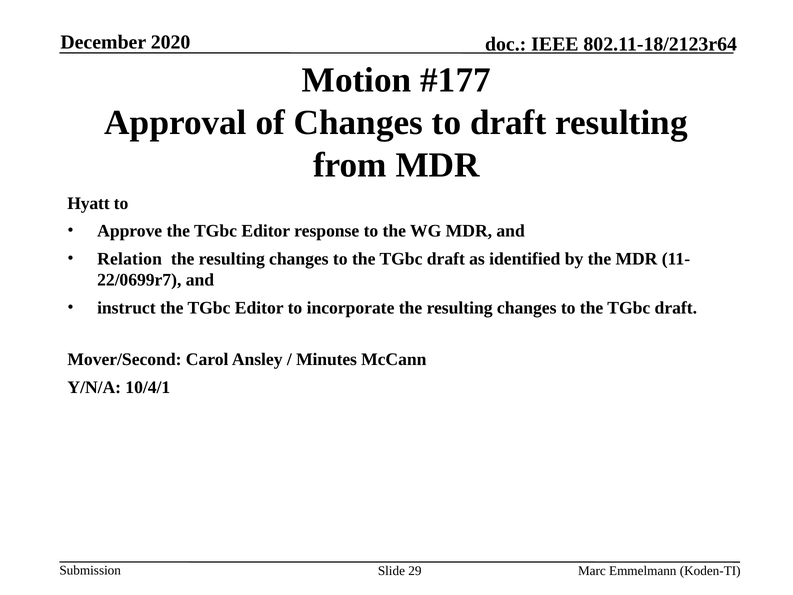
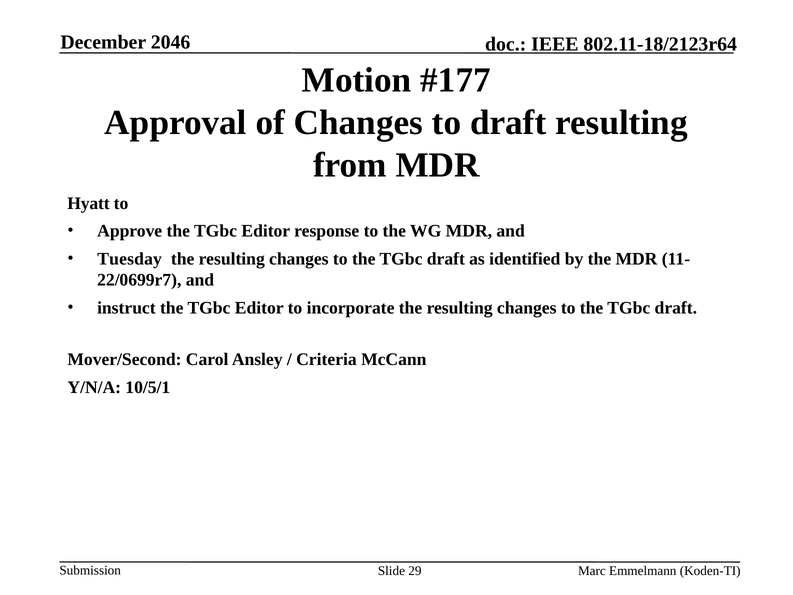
2020: 2020 -> 2046
Relation: Relation -> Tuesday
Minutes: Minutes -> Criteria
10/4/1: 10/4/1 -> 10/5/1
